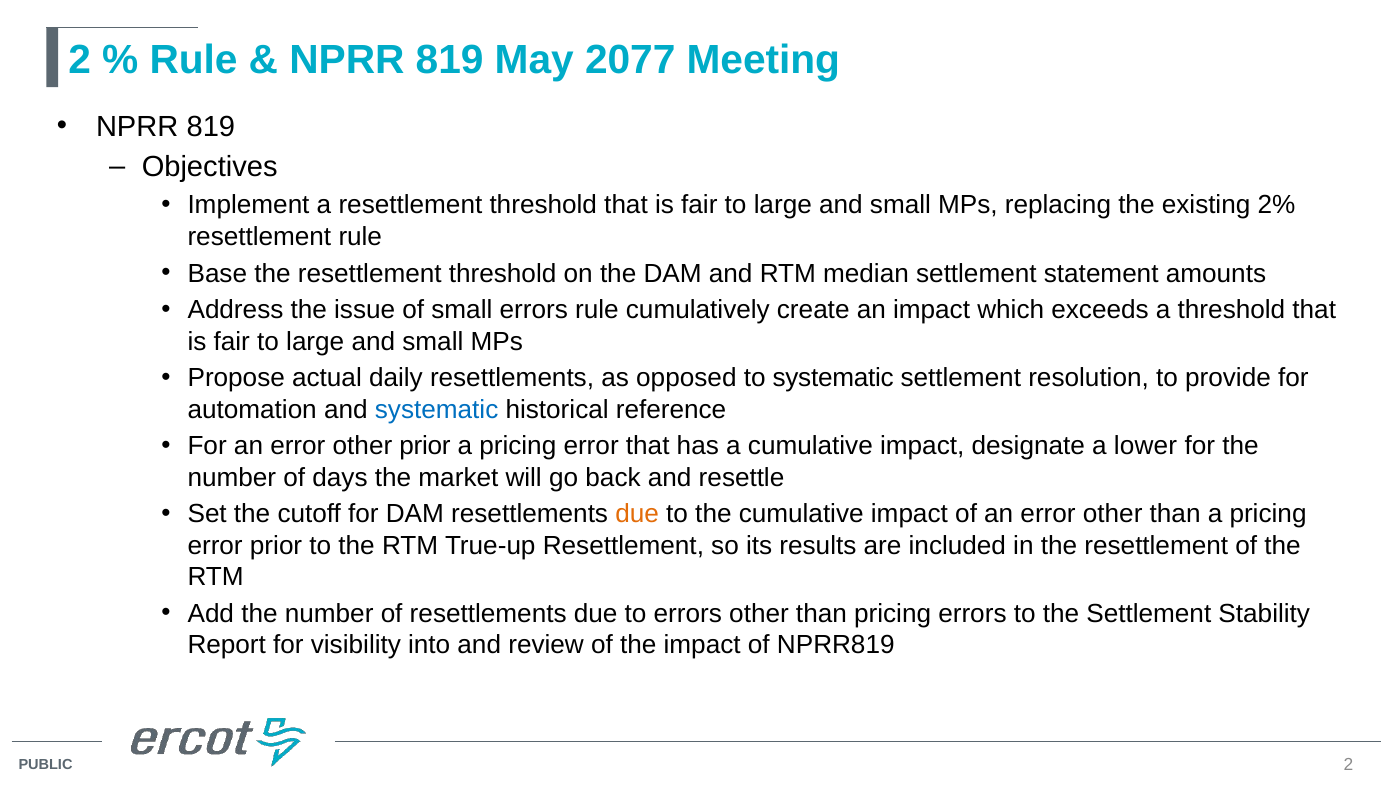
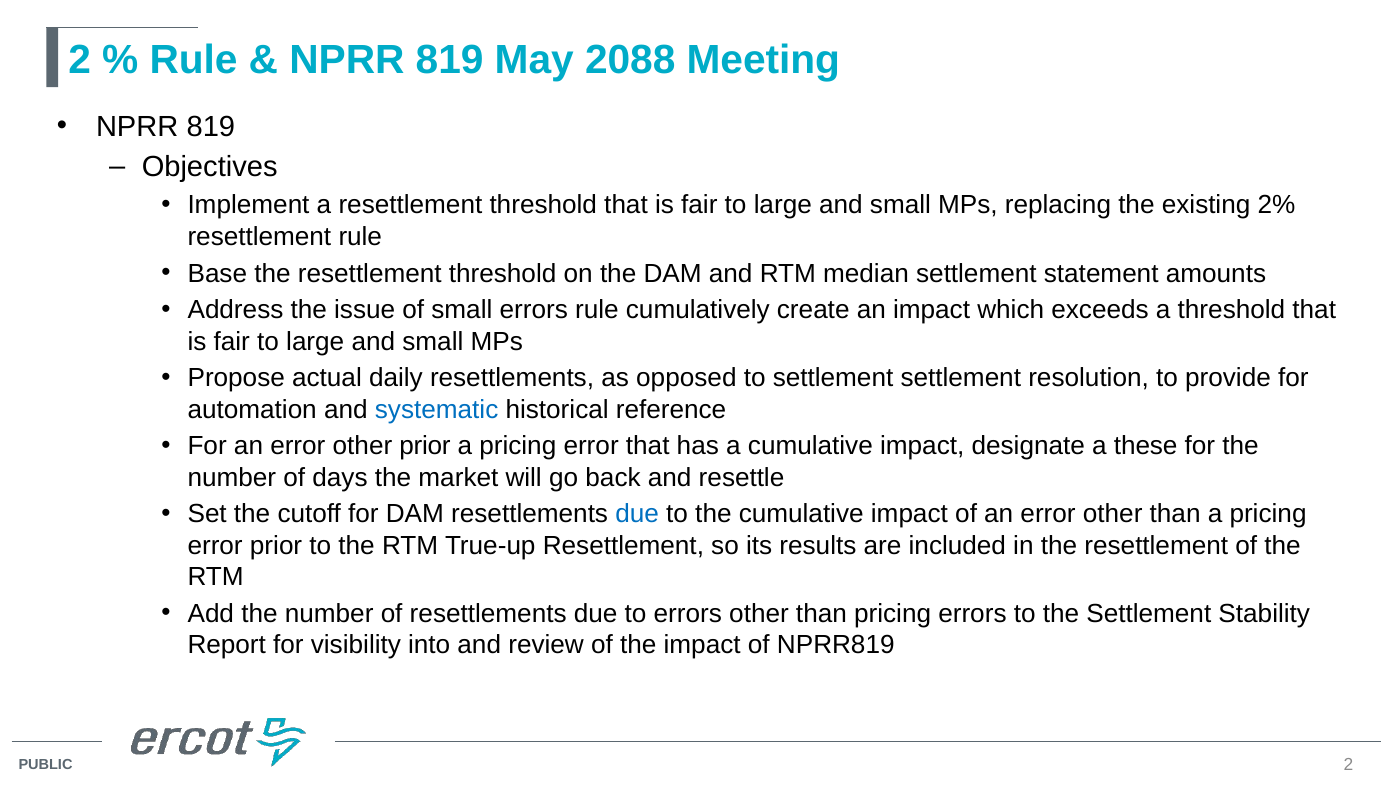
2077: 2077 -> 2088
to systematic: systematic -> settlement
lower: lower -> these
due at (637, 514) colour: orange -> blue
